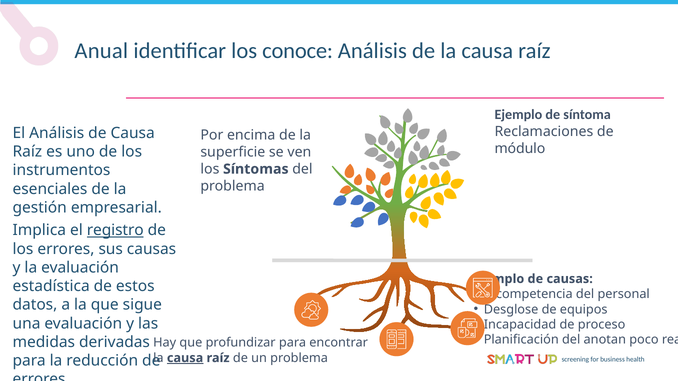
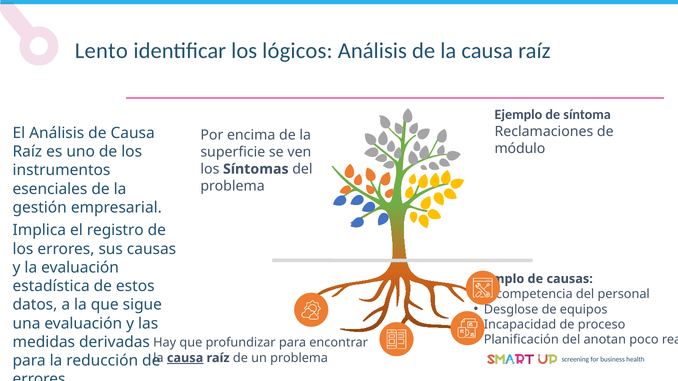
Anual: Anual -> Lento
conoce: conoce -> lógicos
registro underline: present -> none
